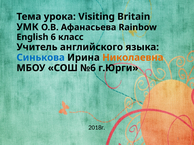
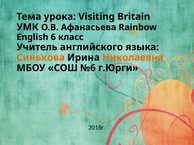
Синькова colour: blue -> orange
